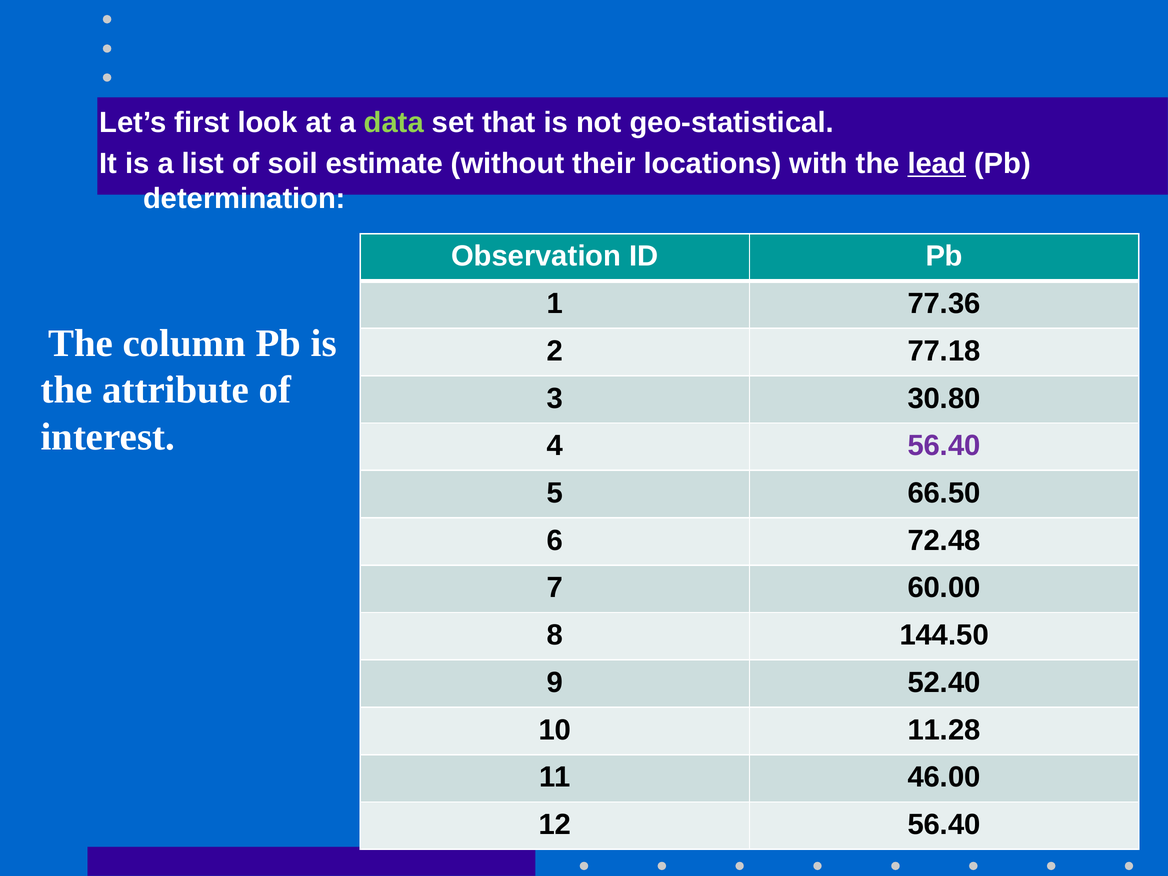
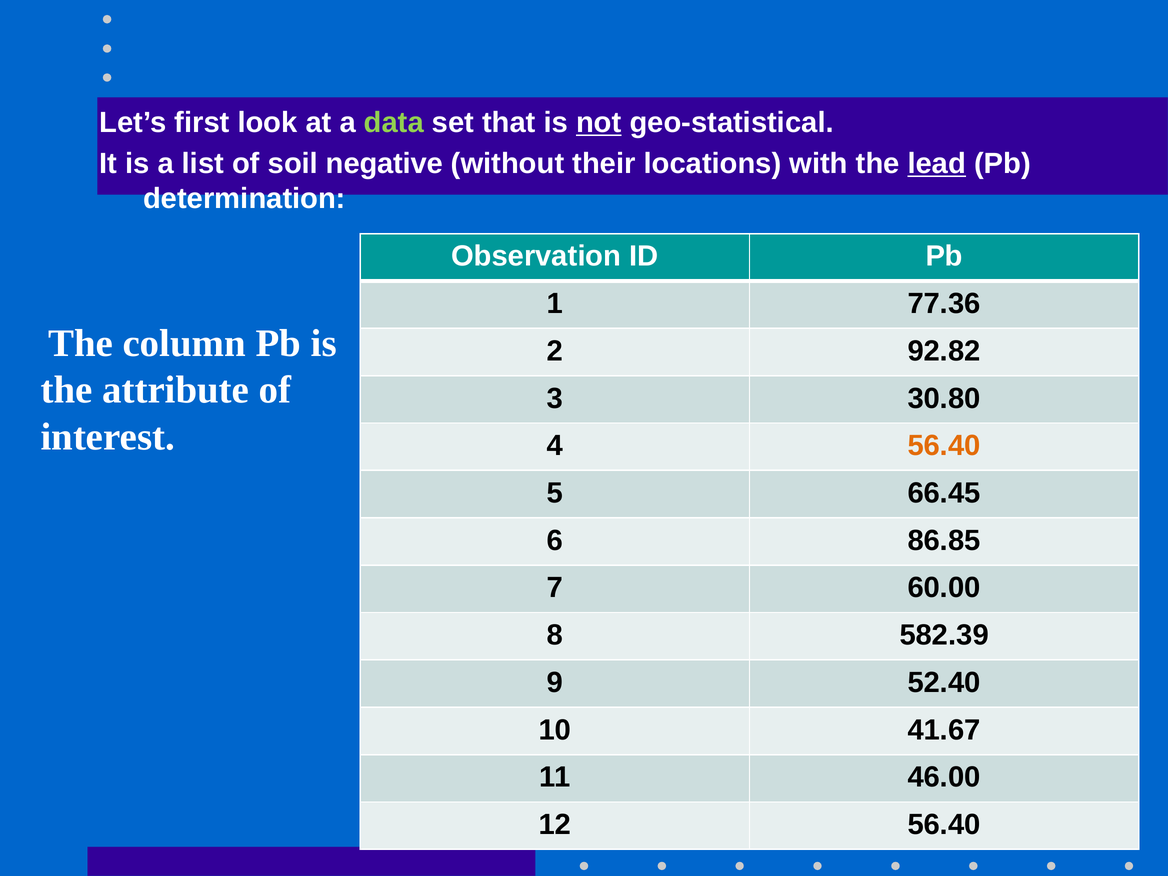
not underline: none -> present
estimate: estimate -> negative
77.18: 77.18 -> 92.82
56.40 at (944, 446) colour: purple -> orange
66.50: 66.50 -> 66.45
72.48: 72.48 -> 86.85
144.50: 144.50 -> 582.39
11.28: 11.28 -> 41.67
